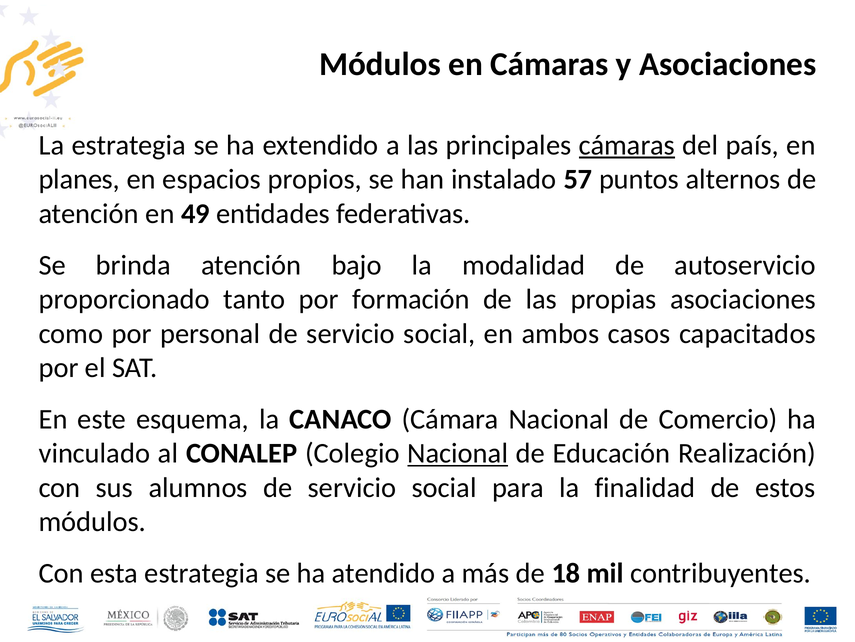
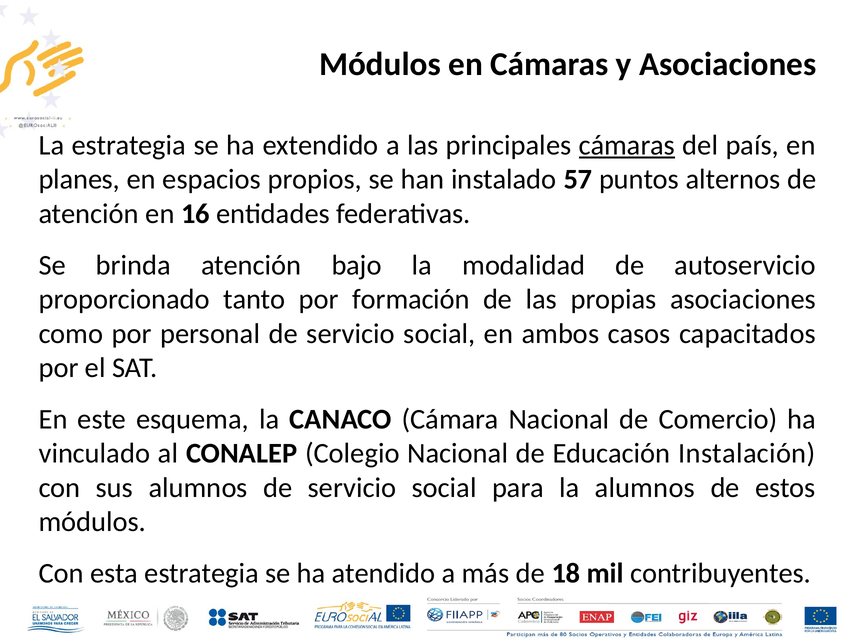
49: 49 -> 16
Nacional at (458, 453) underline: present -> none
Realización: Realización -> Instalación
la finalidad: finalidad -> alumnos
